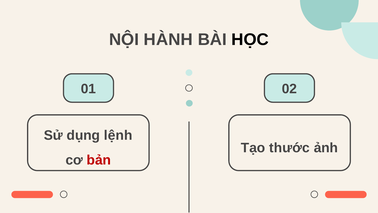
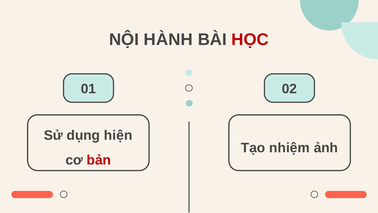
HỌC colour: black -> red
lệnh: lệnh -> hiện
thước: thước -> nhiệm
